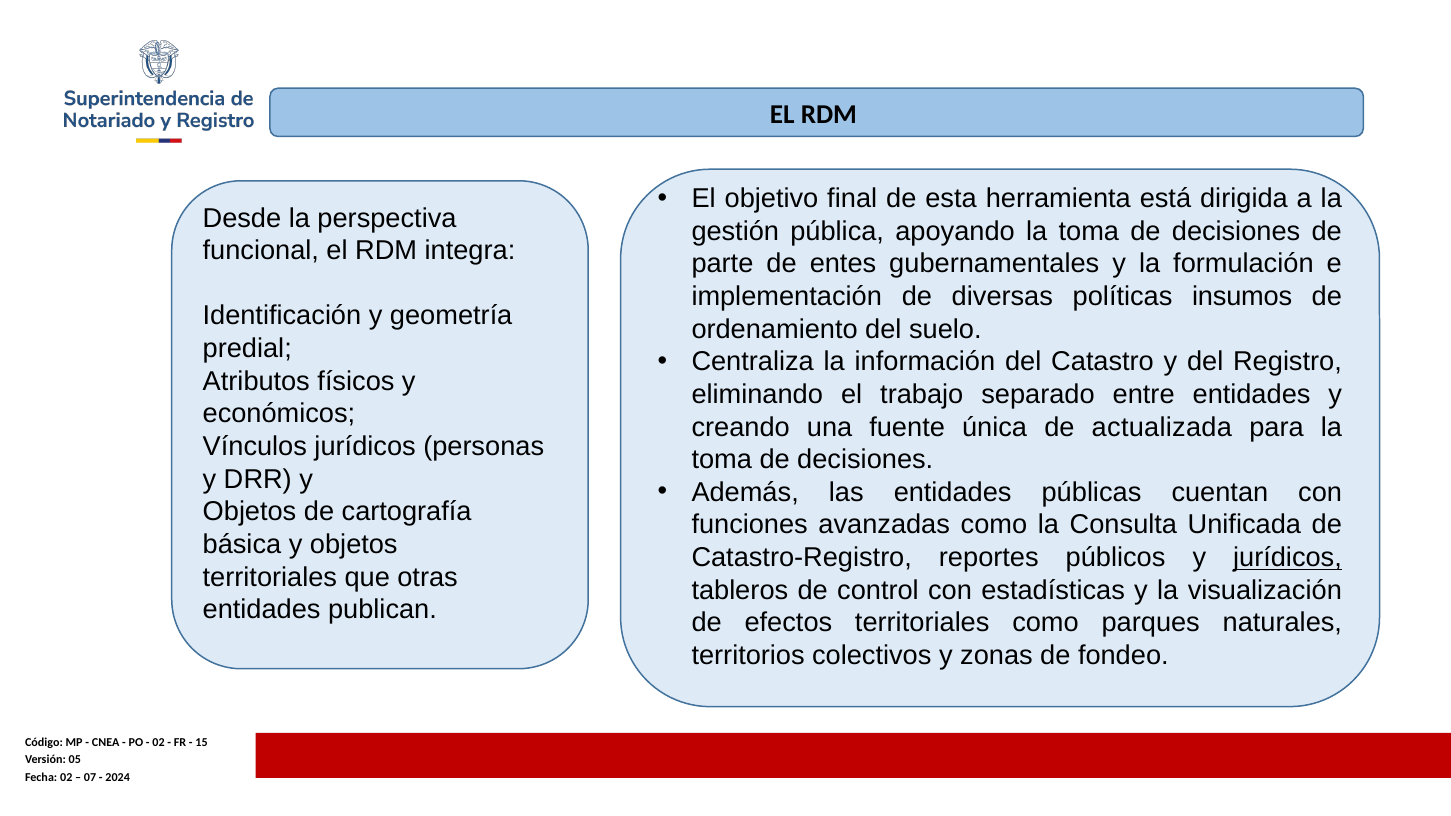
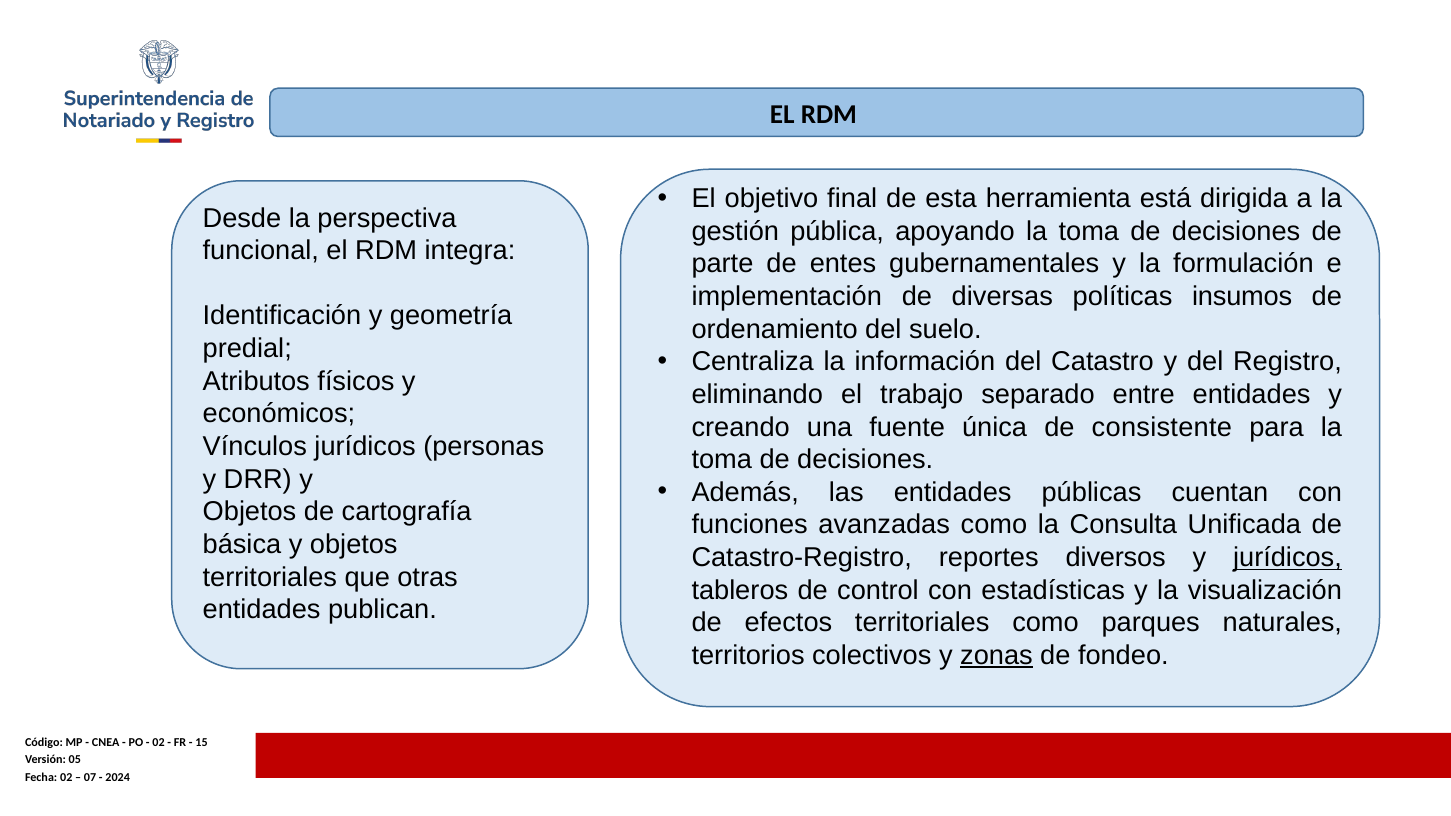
actualizada: actualizada -> consistente
públicos: públicos -> diversos
zonas underline: none -> present
